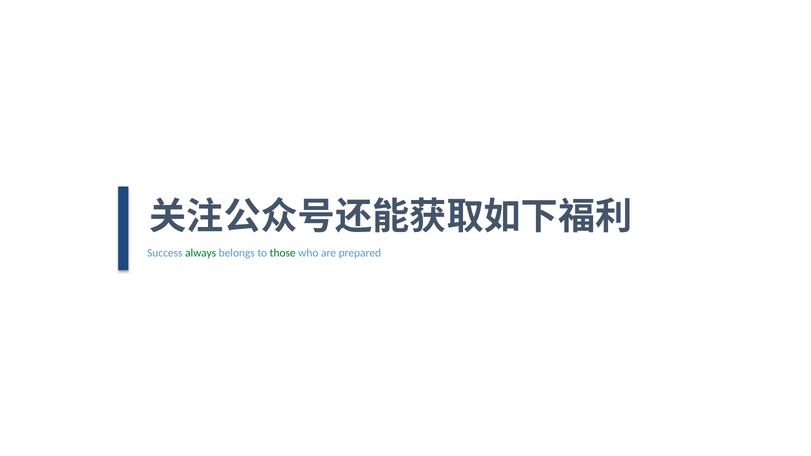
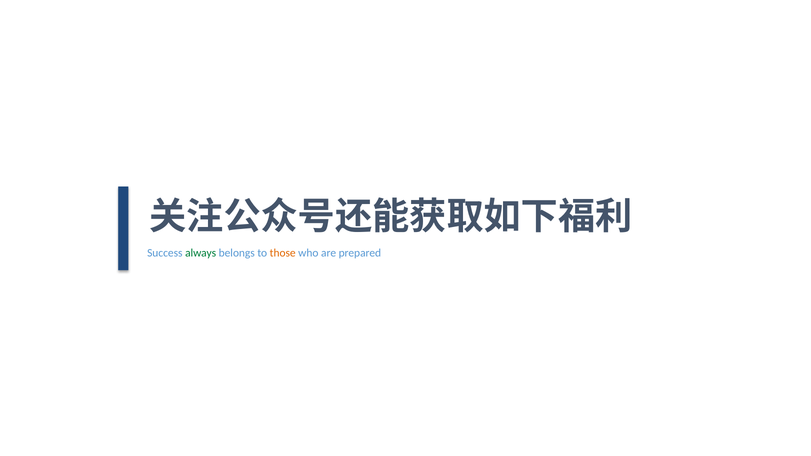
those colour: green -> orange
